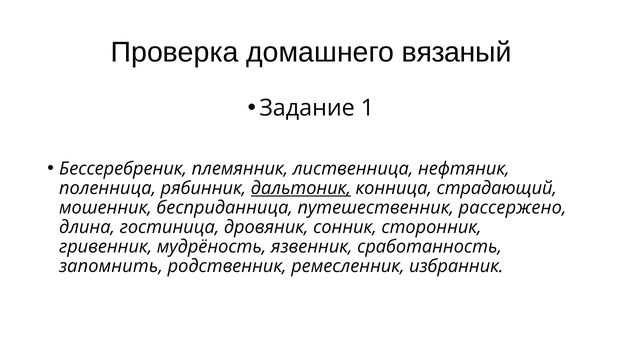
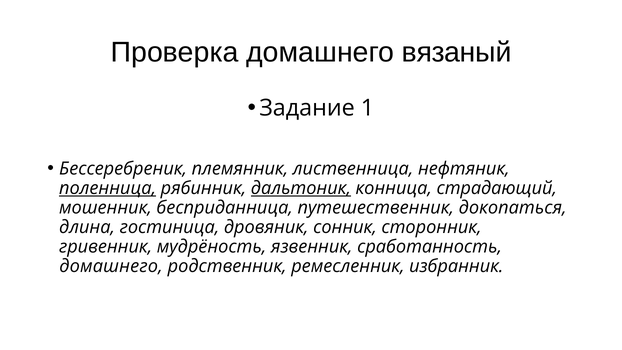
поленница underline: none -> present
рассержено: рассержено -> докопаться
запомнить at (111, 266): запомнить -> домашнего
